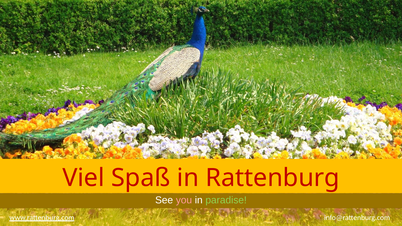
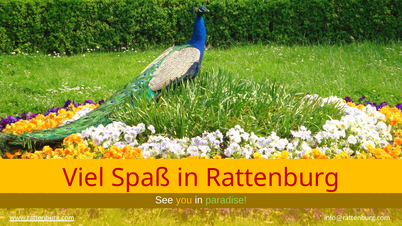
you colour: pink -> yellow
